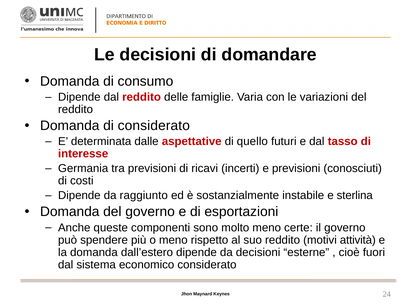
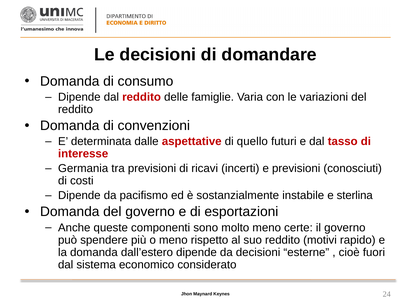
di considerato: considerato -> convenzioni
raggiunto: raggiunto -> pacifismo
attività: attività -> rapido
